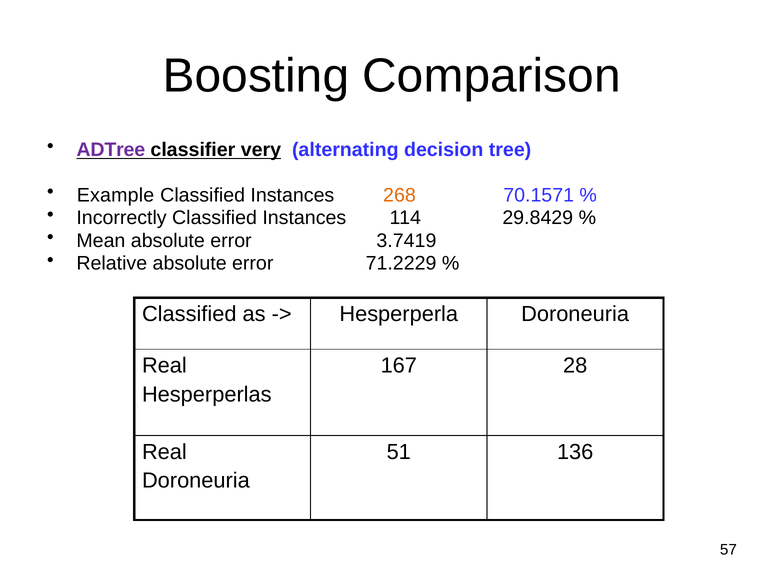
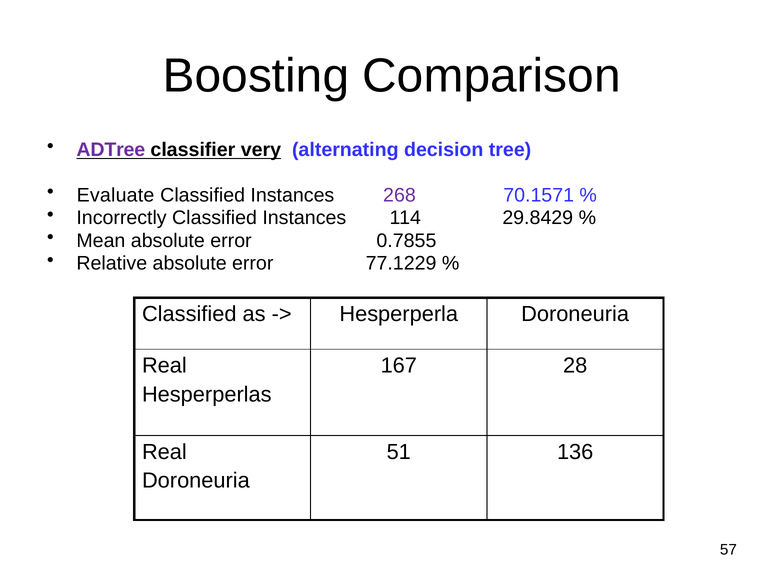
Example: Example -> Evaluate
268 colour: orange -> purple
3.7419: 3.7419 -> 0.7855
71.2229: 71.2229 -> 77.1229
